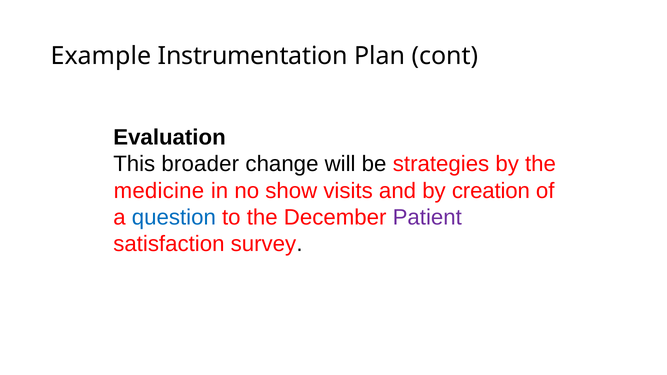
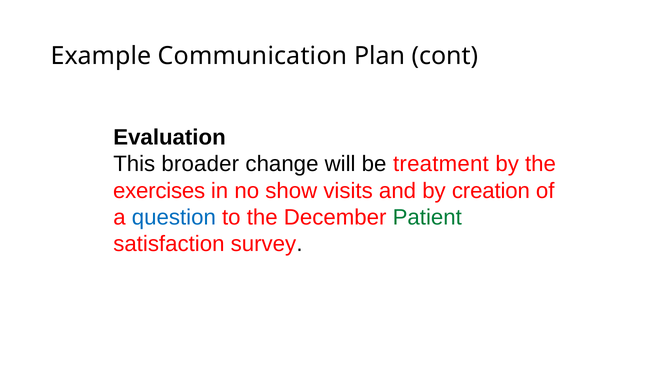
Instrumentation: Instrumentation -> Communication
strategies: strategies -> treatment
medicine: medicine -> exercises
Patient colour: purple -> green
